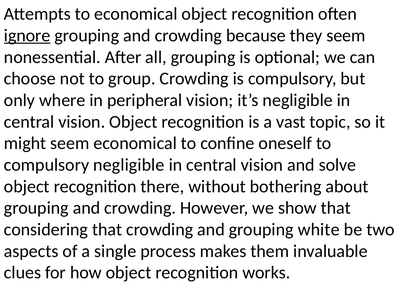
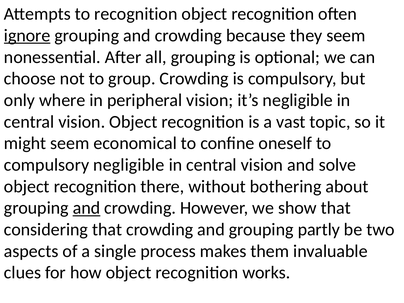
to economical: economical -> recognition
and at (87, 208) underline: none -> present
white: white -> partly
